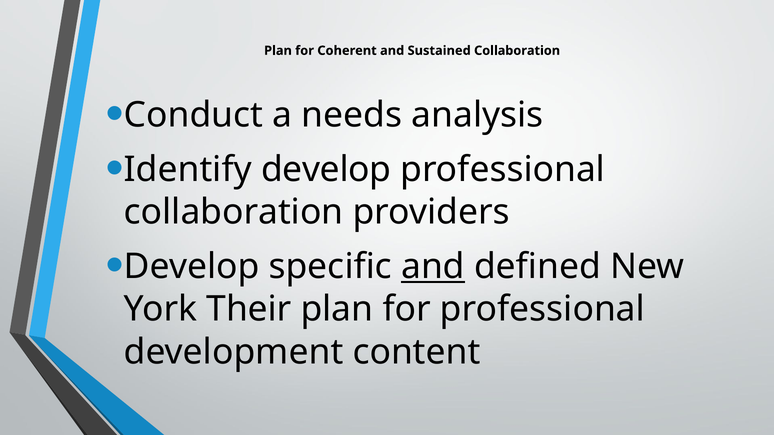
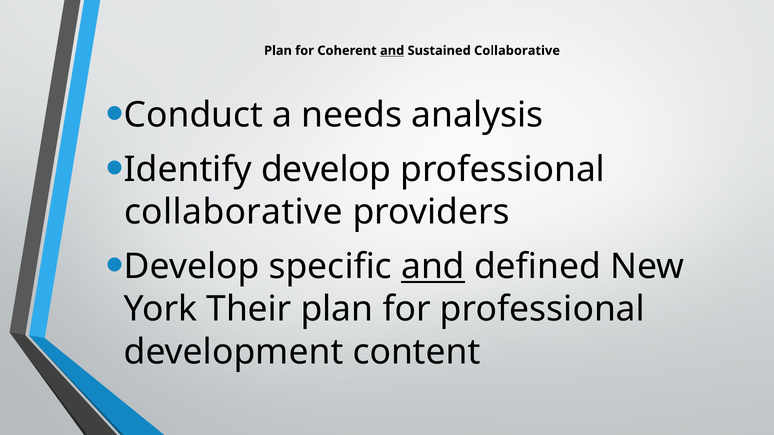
and at (392, 51) underline: none -> present
Sustained Collaboration: Collaboration -> Collaborative
collaboration at (234, 212): collaboration -> collaborative
